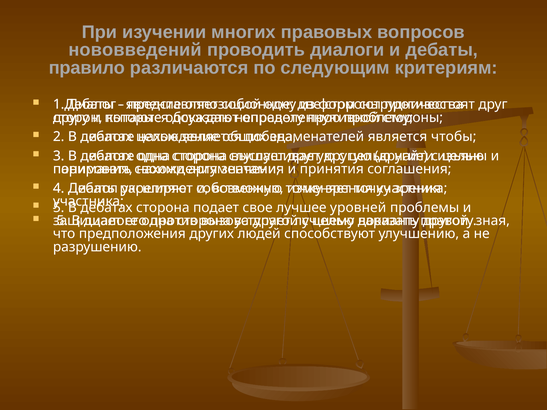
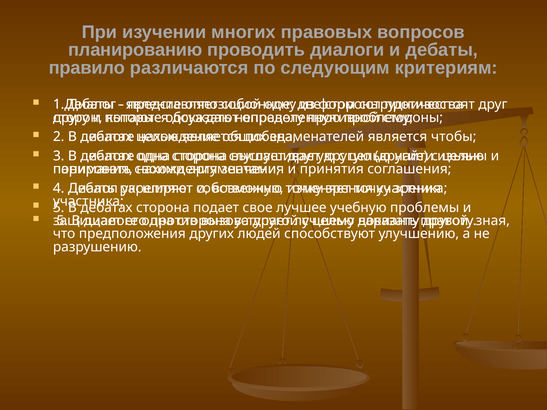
нововведений: нововведений -> планированию
уровней: уровней -> учебную
